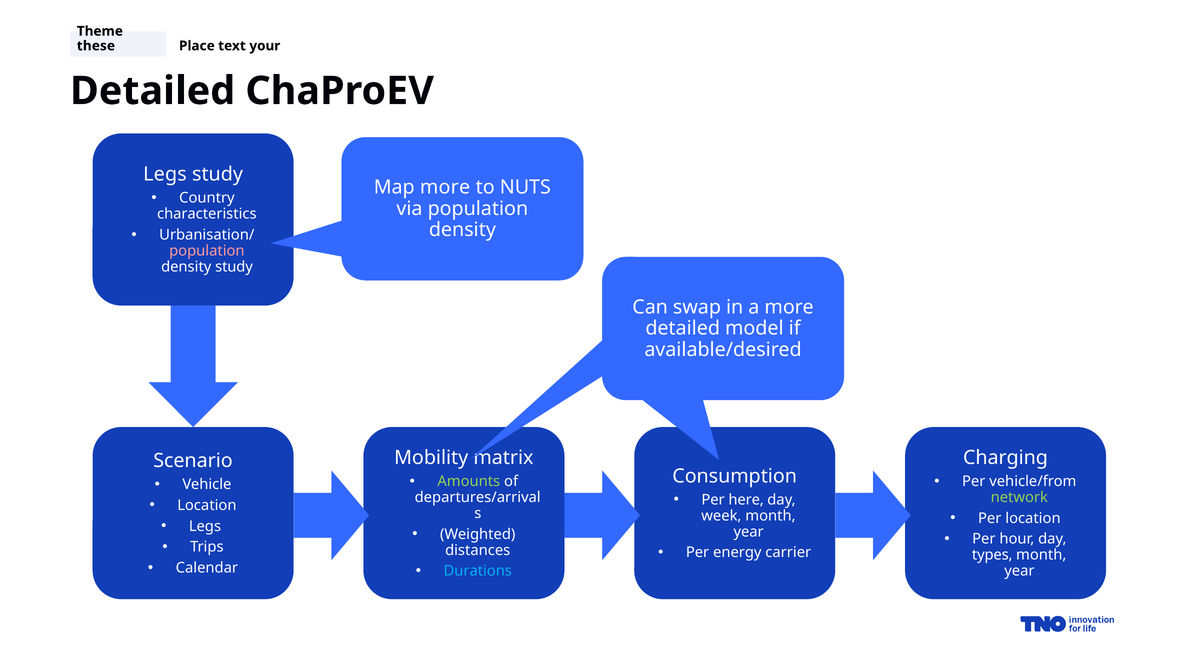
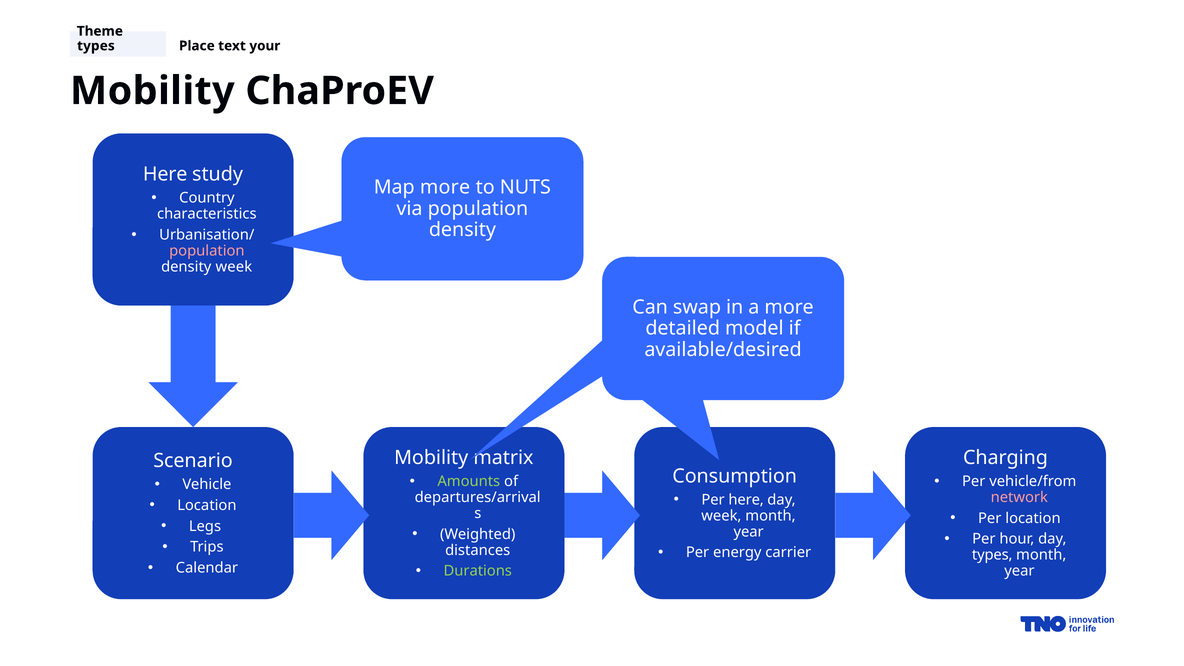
these at (96, 46): these -> types
Detailed at (153, 91): Detailed -> Mobility
Legs at (165, 174): Legs -> Here
density study: study -> week
network colour: light green -> pink
Durations colour: light blue -> light green
